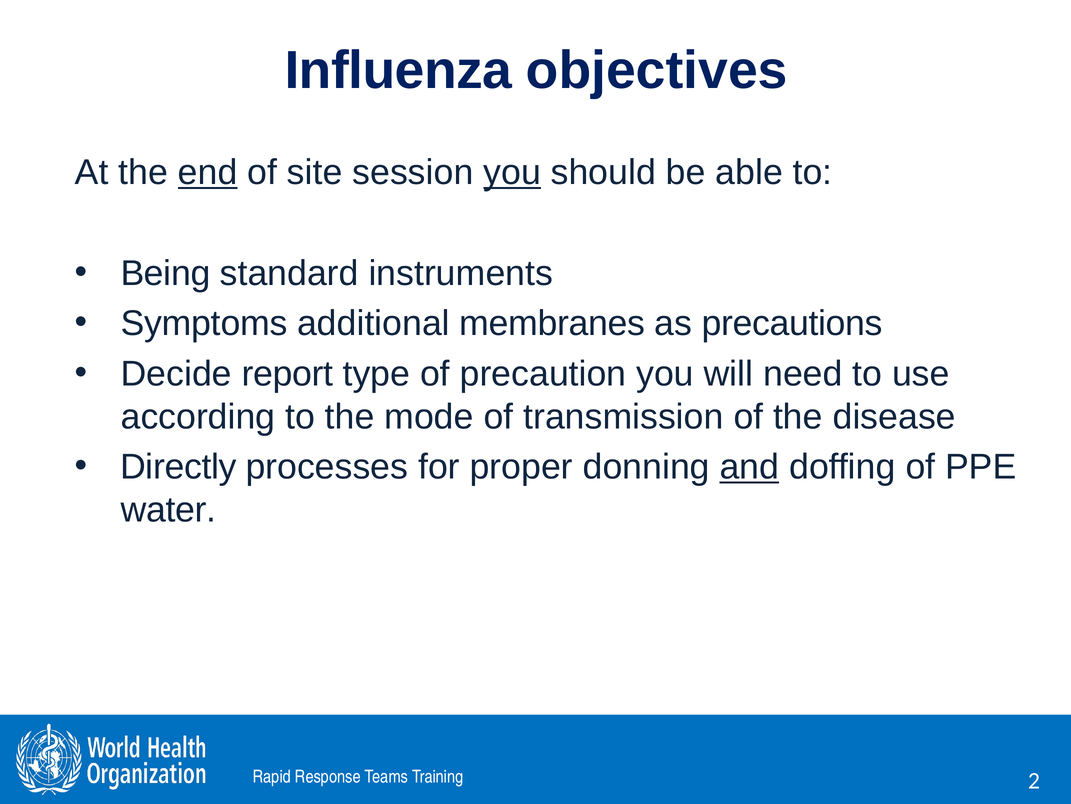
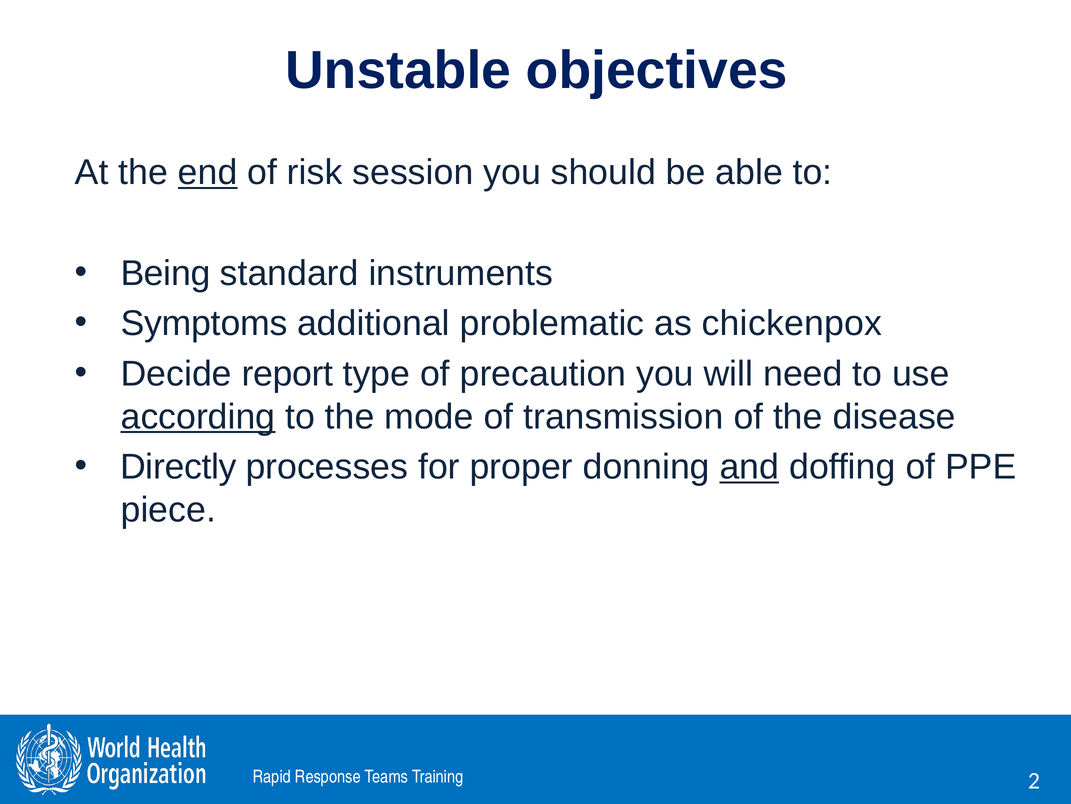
Influenza: Influenza -> Unstable
site: site -> risk
you at (512, 173) underline: present -> none
membranes: membranes -> problematic
precautions: precautions -> chickenpox
according underline: none -> present
water: water -> piece
